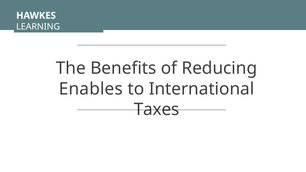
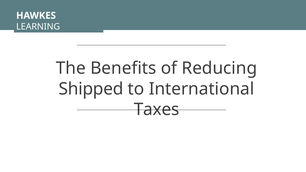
Enables: Enables -> Shipped
